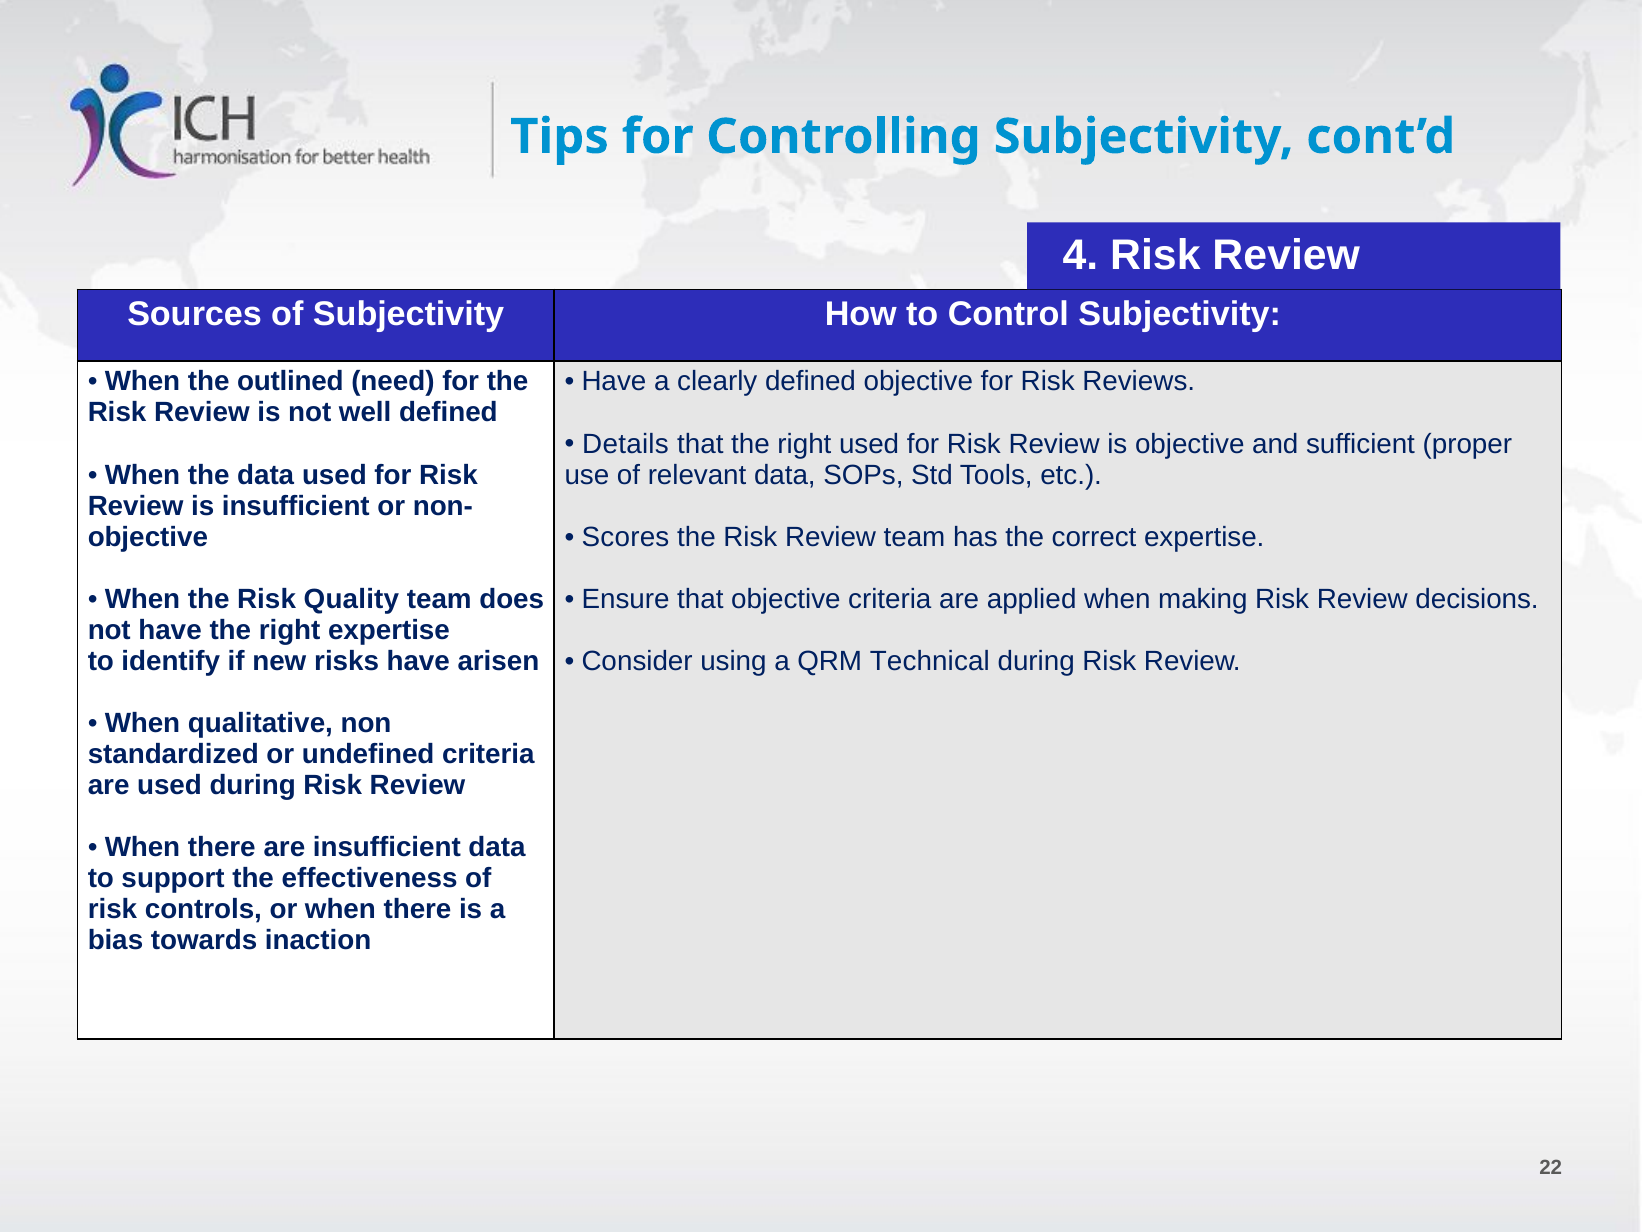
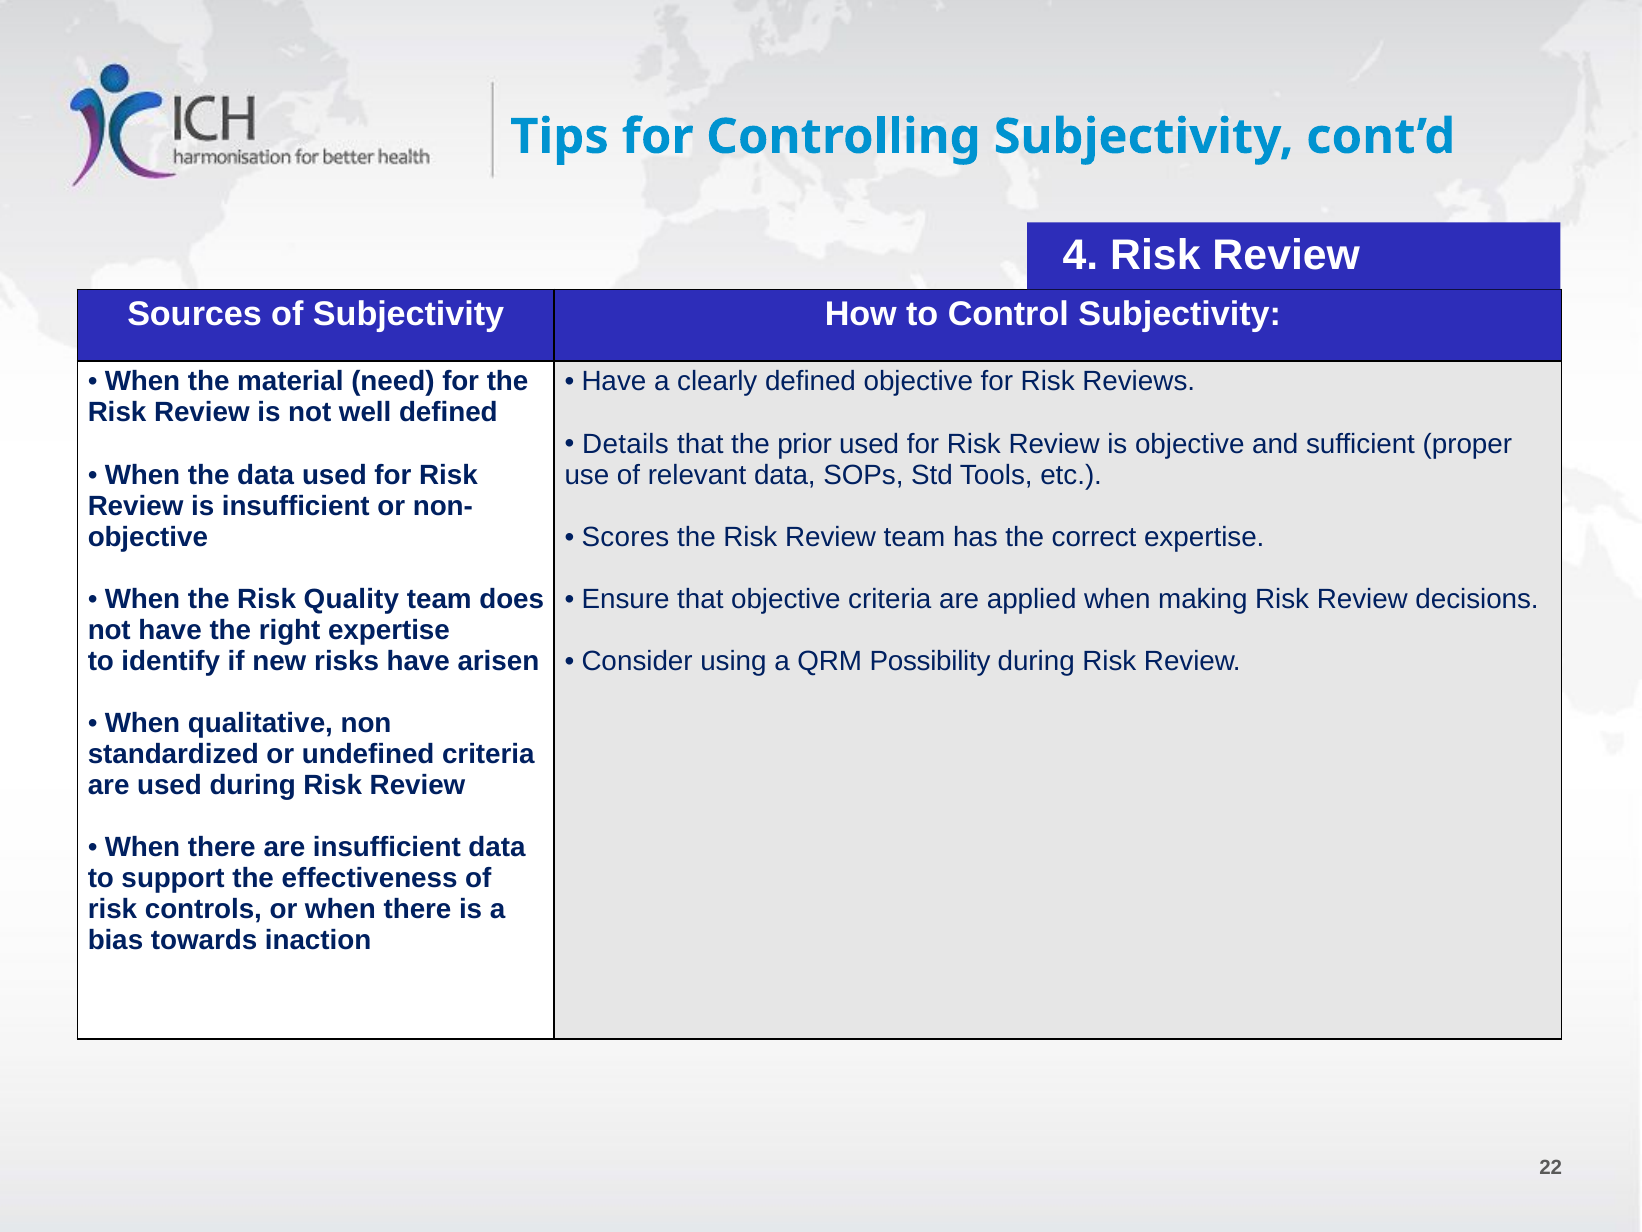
outlined: outlined -> material
that the right: right -> prior
Technical: Technical -> Possibility
